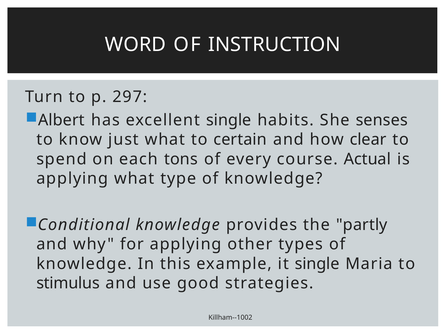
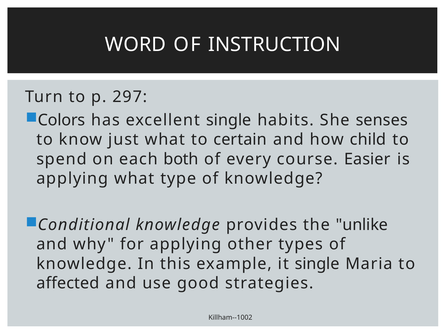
Albert: Albert -> Colors
clear: clear -> child
tons: tons -> both
Actual: Actual -> Easier
partly: partly -> unlike
stimulus: stimulus -> affected
